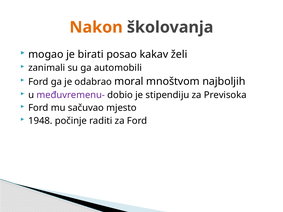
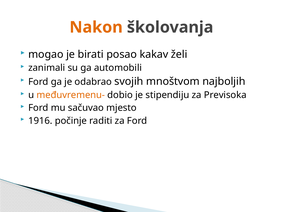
moral: moral -> svojih
međuvremenu- colour: purple -> orange
1948: 1948 -> 1916
